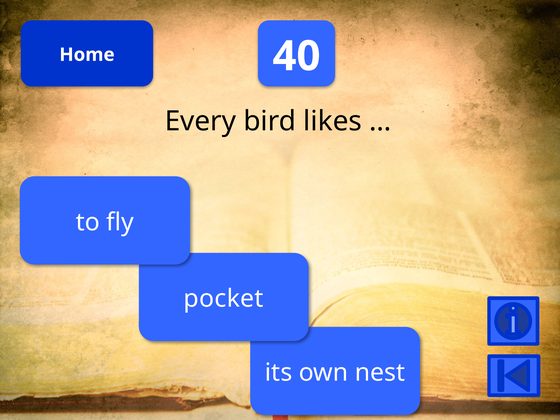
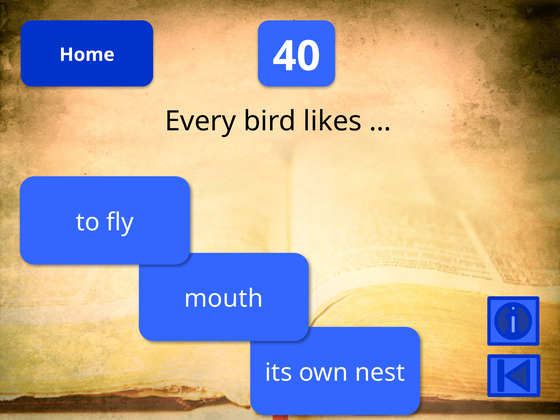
pocket: pocket -> mouth
